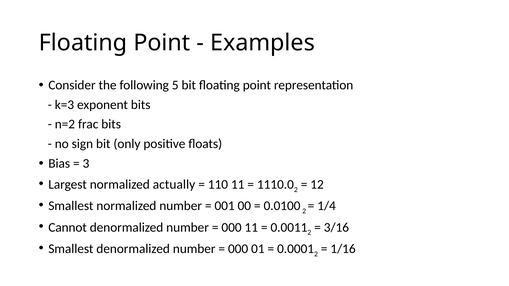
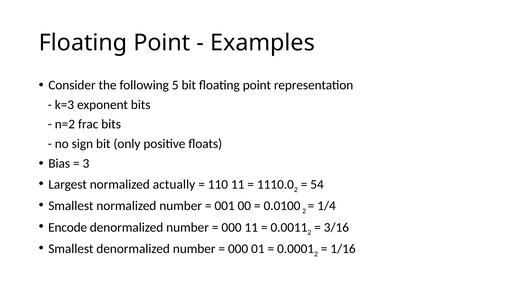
12: 12 -> 54
Cannot: Cannot -> Encode
